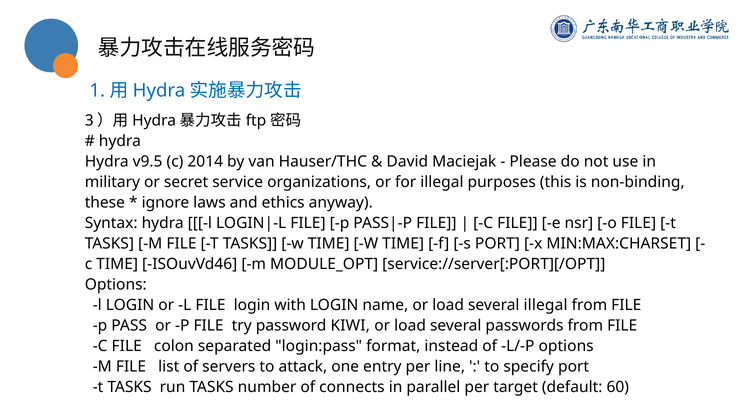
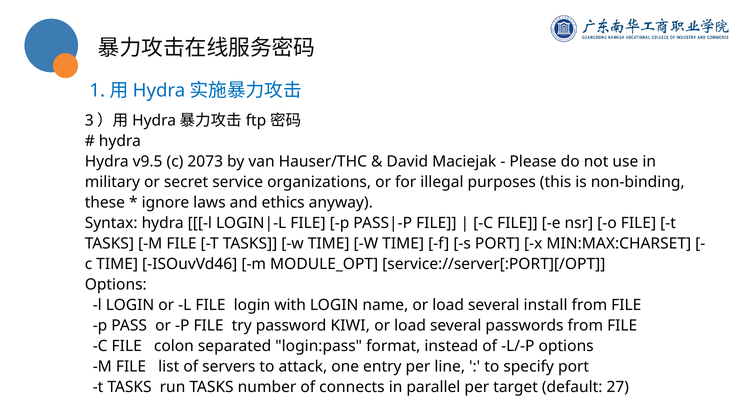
2014: 2014 -> 2073
several illegal: illegal -> install
60: 60 -> 27
